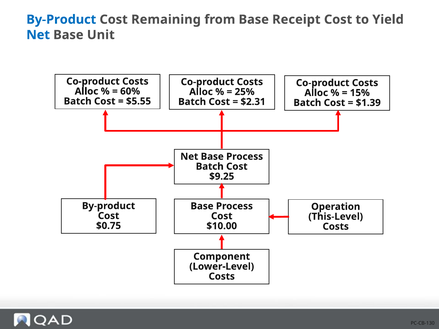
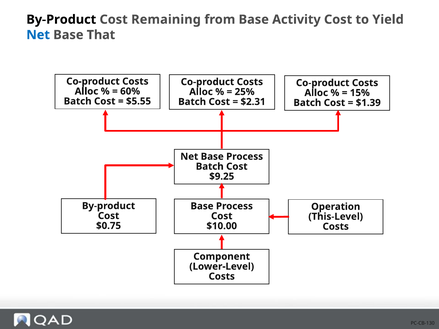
By-Product at (61, 20) colour: blue -> black
Receipt: Receipt -> Activity
Unit: Unit -> That
